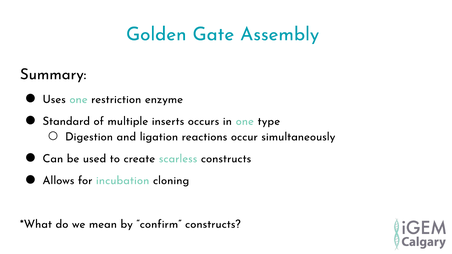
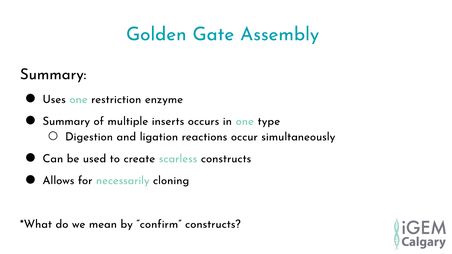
Standard at (66, 121): Standard -> Summary
incubation: incubation -> necessarily
